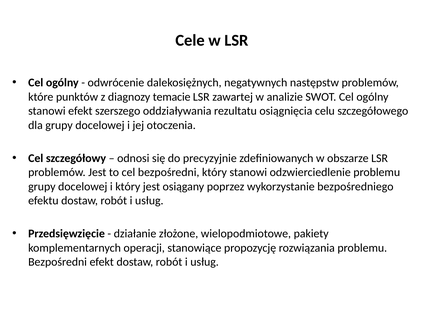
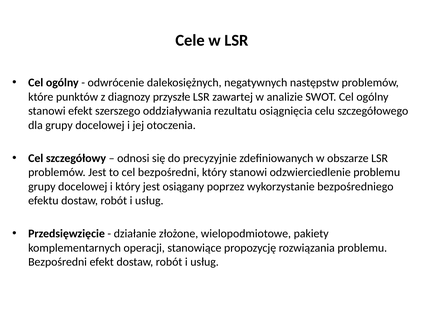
temacie: temacie -> przyszłe
